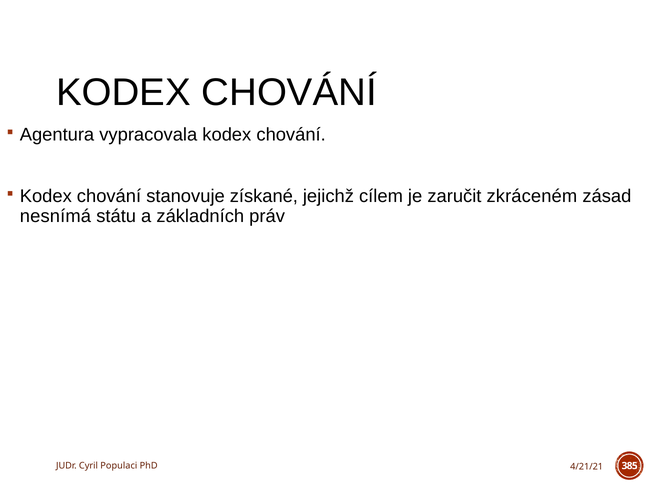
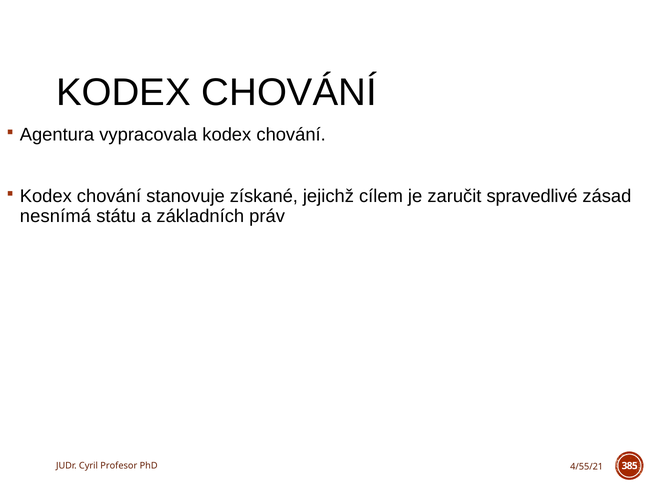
zkráceném: zkráceném -> spravedlivé
Populaci: Populaci -> Profesor
4/21/21: 4/21/21 -> 4/55/21
